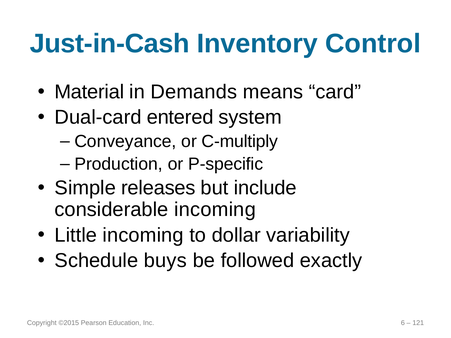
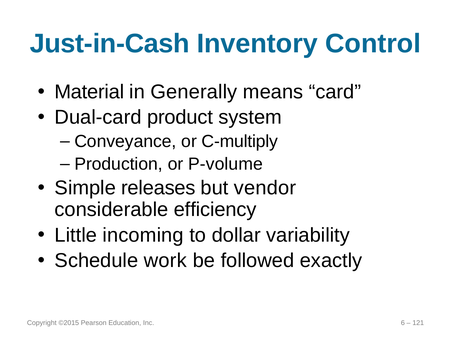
Demands: Demands -> Generally
entered: entered -> product
P-specific: P-specific -> P-volume
include: include -> vendor
considerable incoming: incoming -> efficiency
buys: buys -> work
